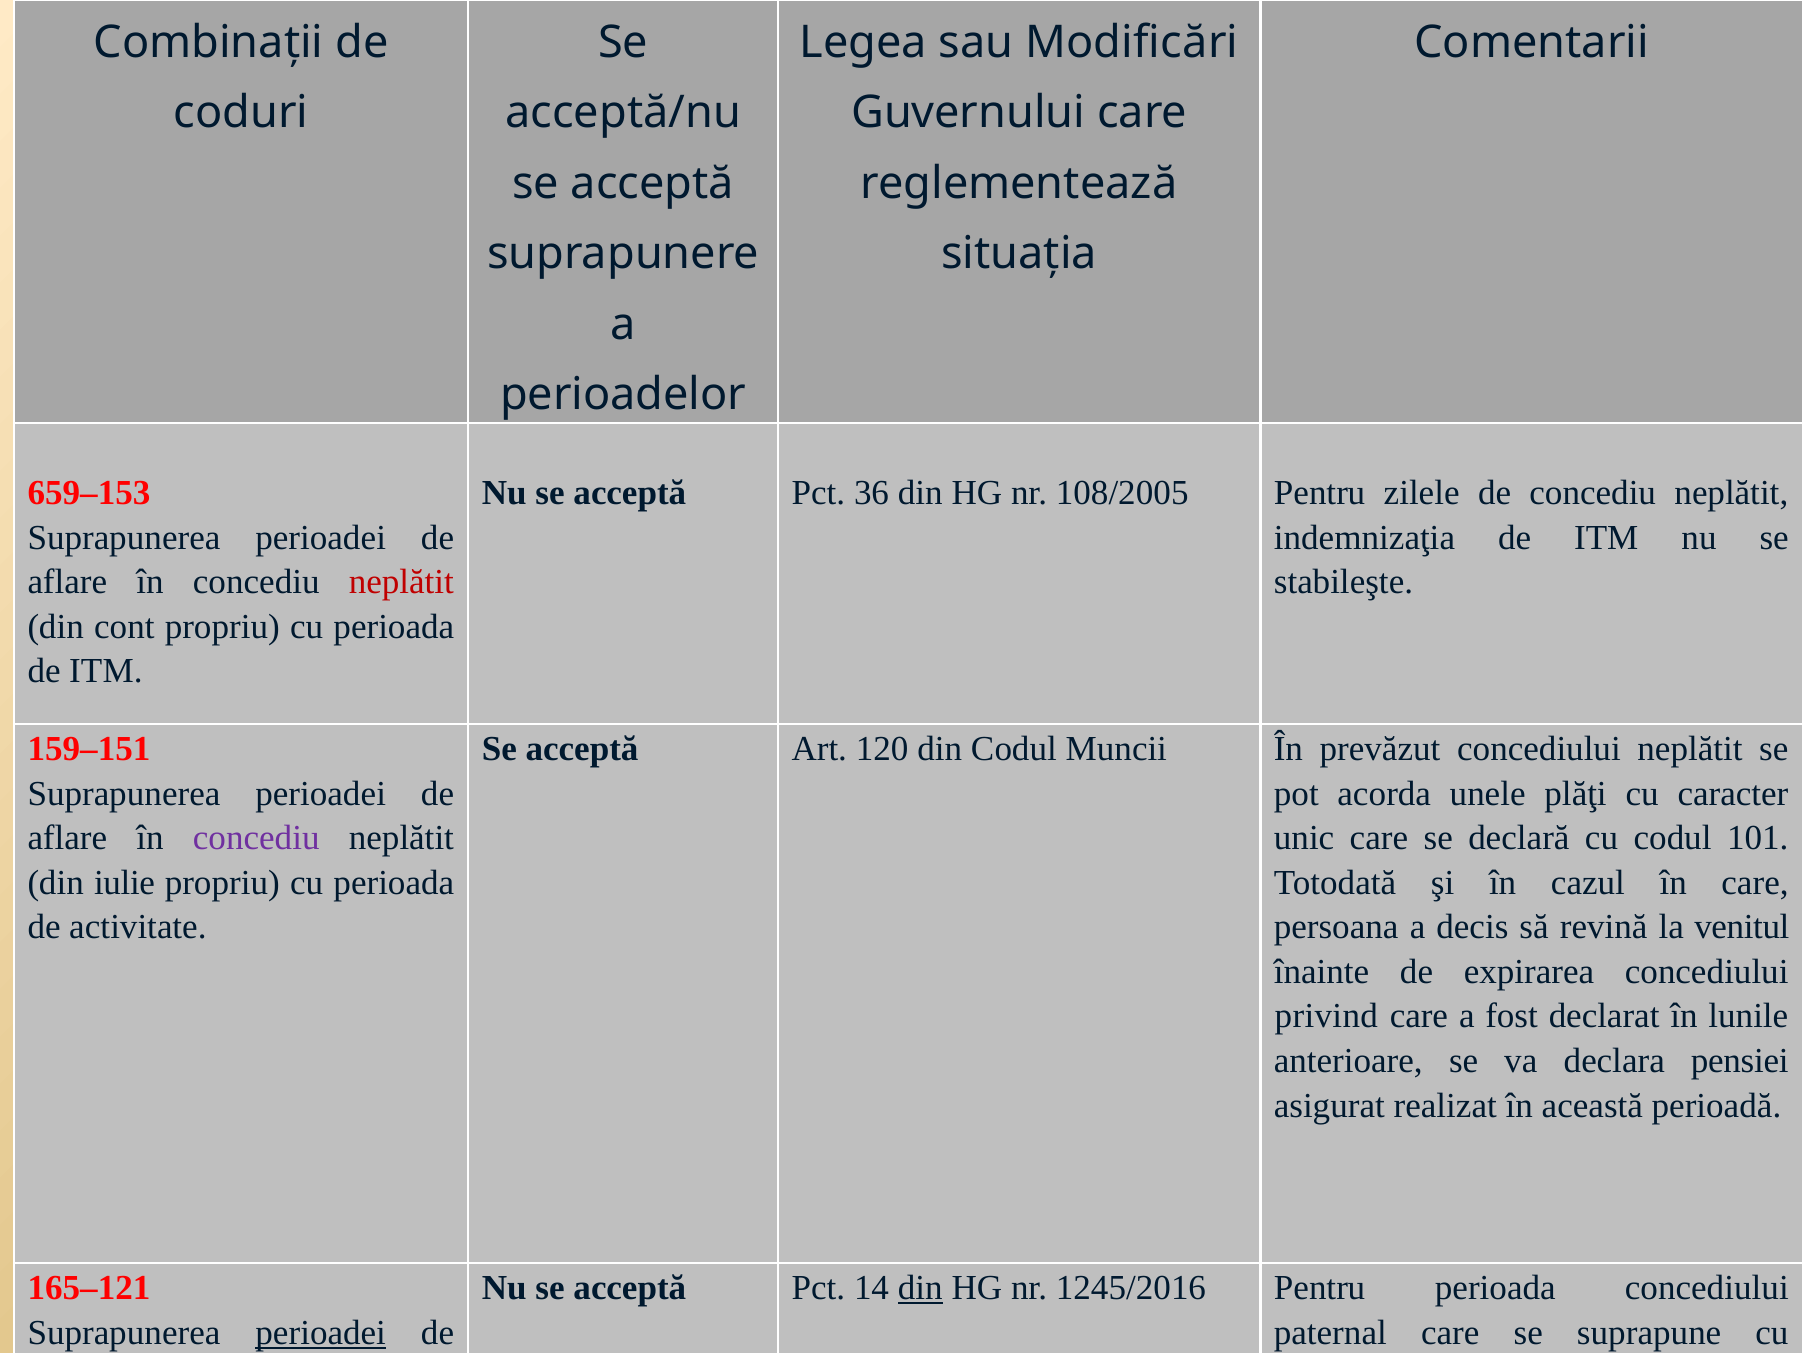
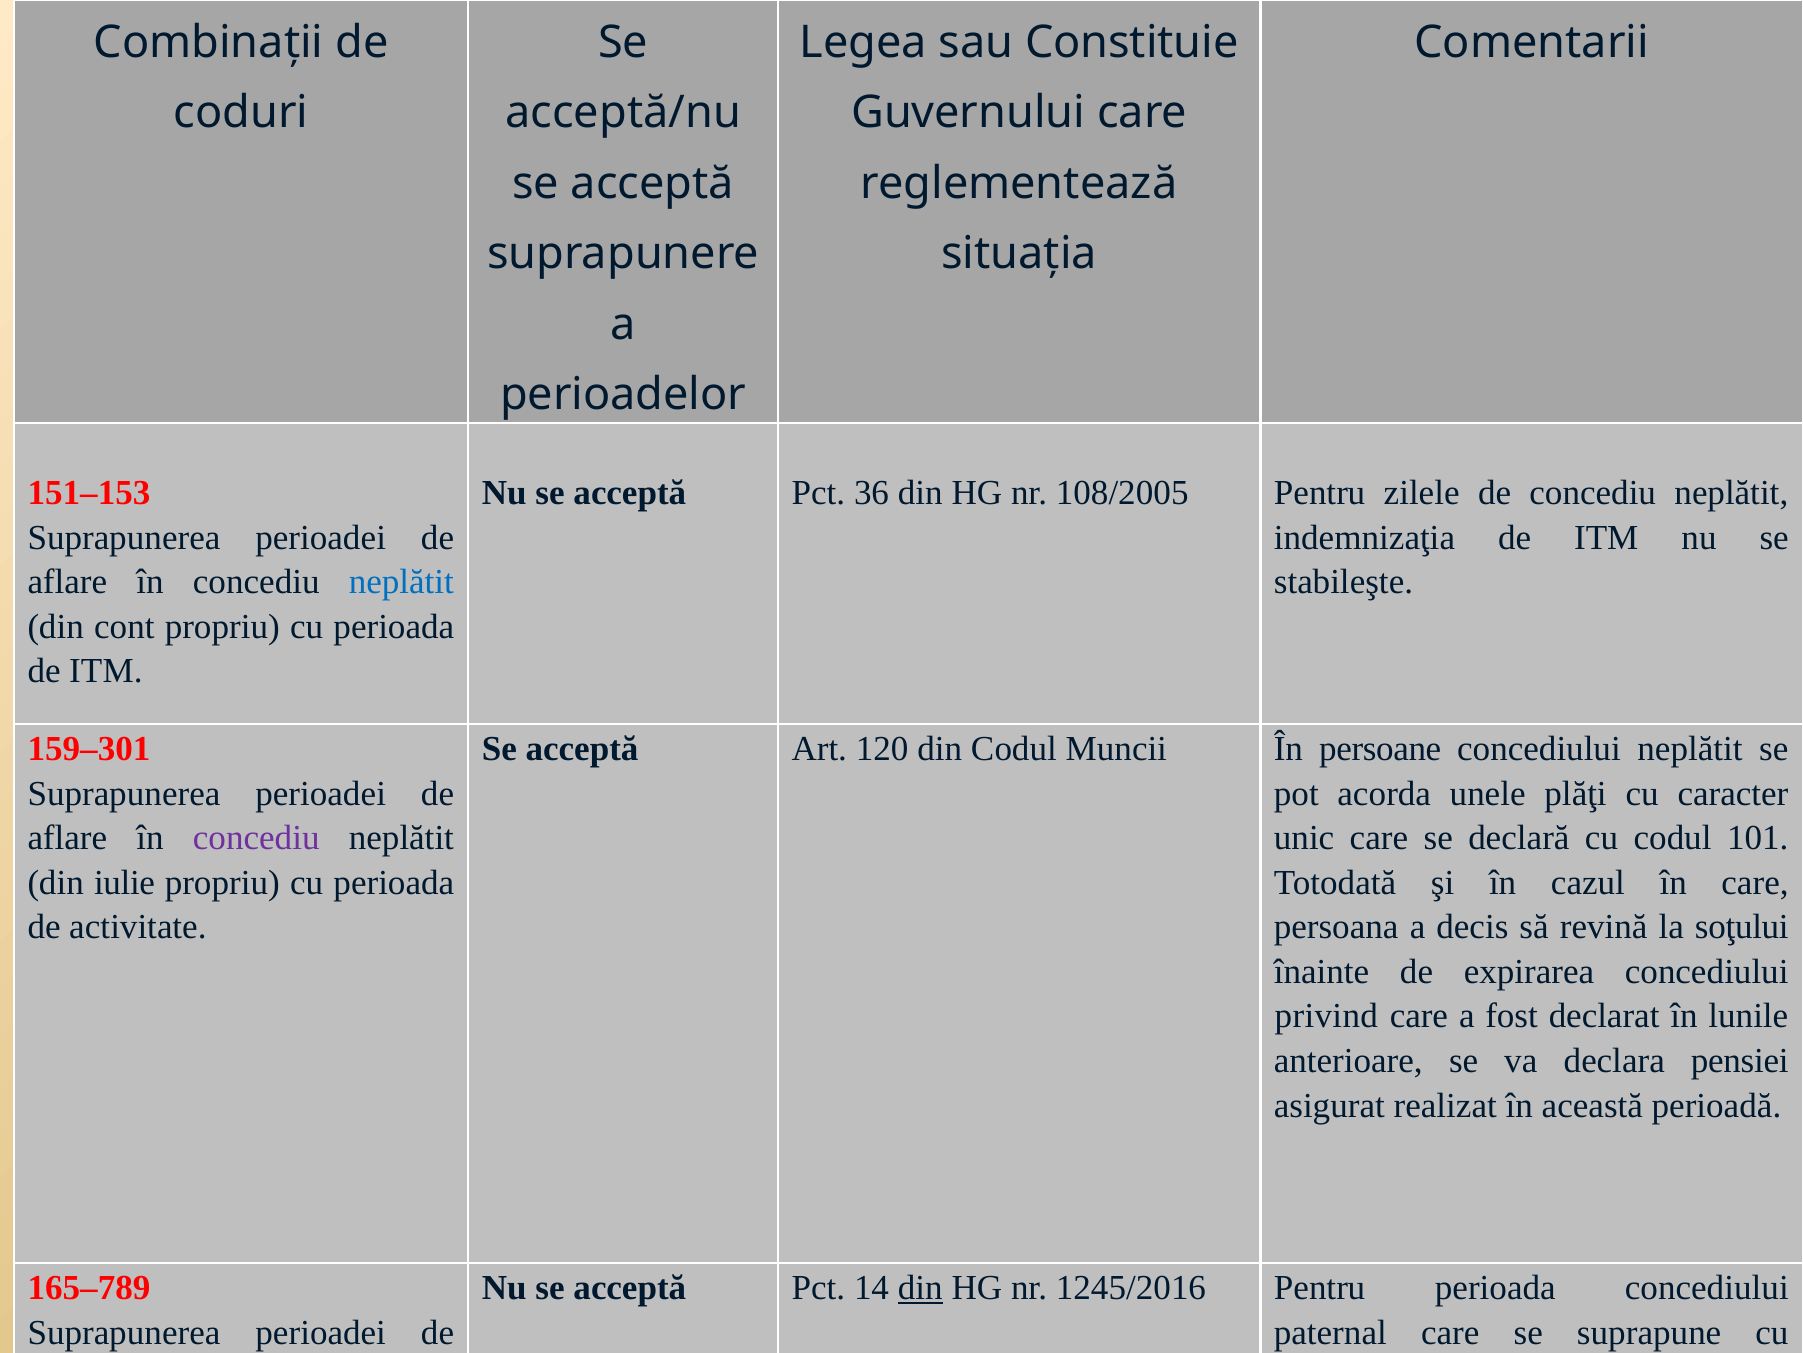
Modificări: Modificări -> Constituie
659–153: 659–153 -> 151–153
neplătit at (401, 582) colour: red -> blue
159–151: 159–151 -> 159–301
prevăzut: prevăzut -> persoane
venitul: venitul -> soţului
165–121: 165–121 -> 165–789
perioadei at (321, 1332) underline: present -> none
